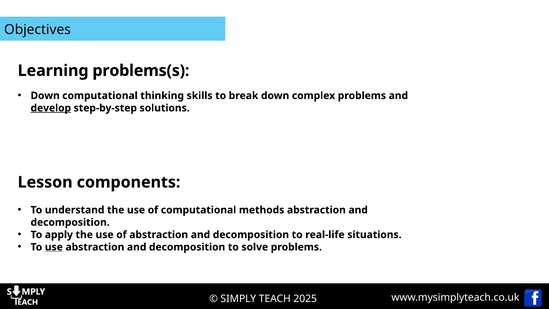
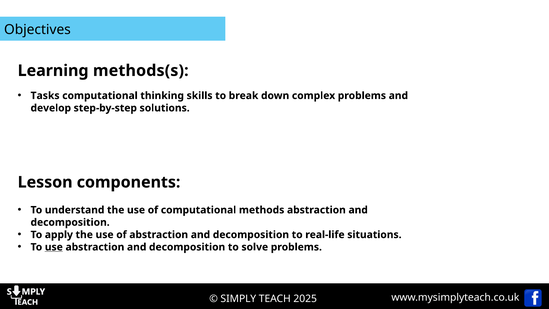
problems(s: problems(s -> methods(s
Down at (45, 96): Down -> Tasks
develop underline: present -> none
